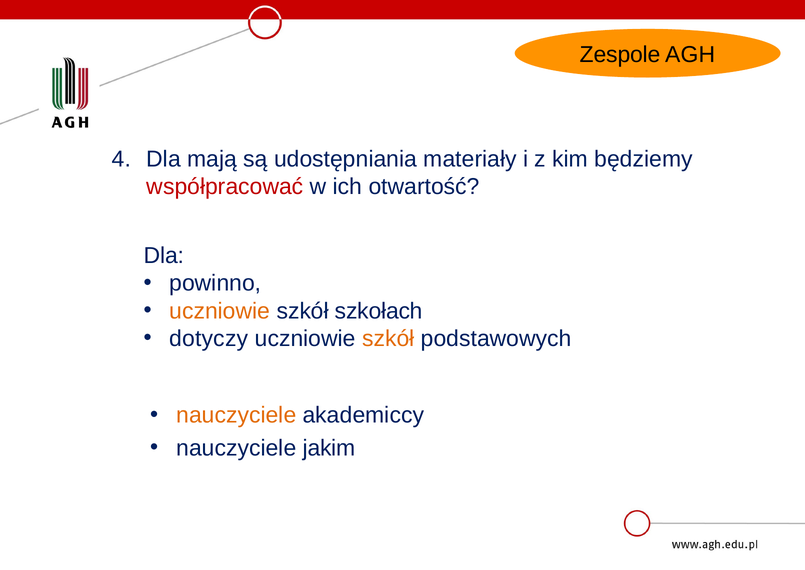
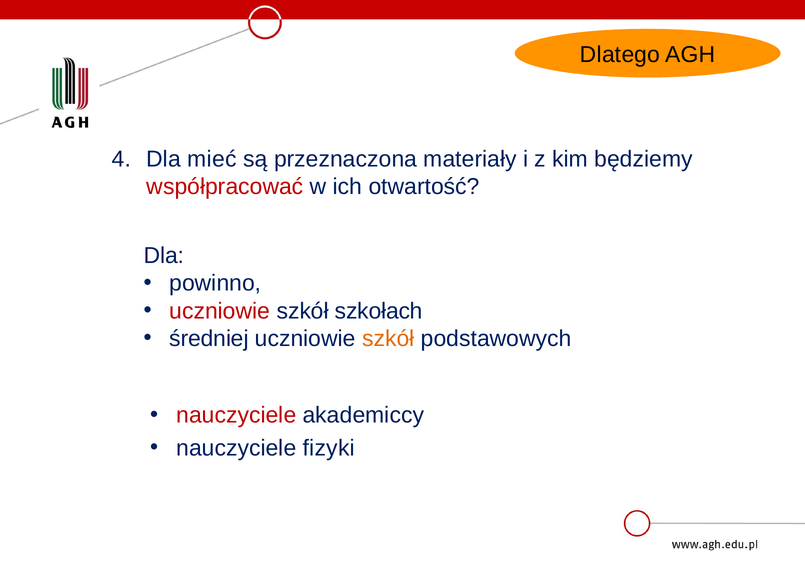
Zespole: Zespole -> Dlatego
mają: mają -> mieć
udostępniania: udostępniania -> przeznaczona
uczniowie at (220, 311) colour: orange -> red
dotyczy: dotyczy -> średniej
nauczyciele at (236, 415) colour: orange -> red
jakim: jakim -> fizyki
